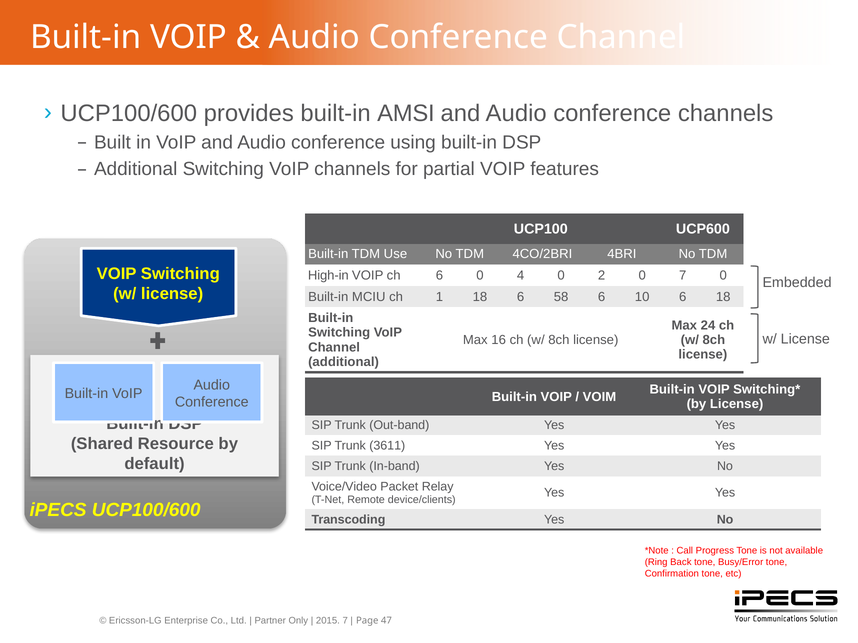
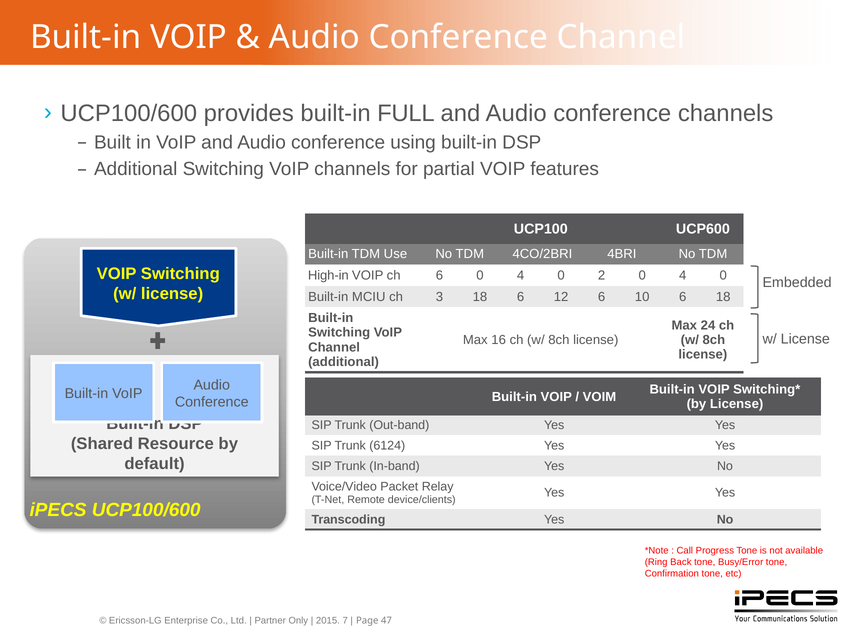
AMSI: AMSI -> FULL
2 0 7: 7 -> 4
1: 1 -> 3
58: 58 -> 12
3611: 3611 -> 6124
